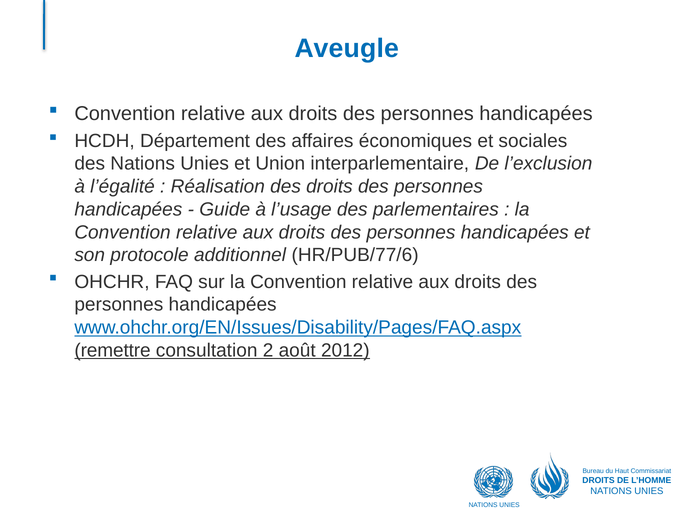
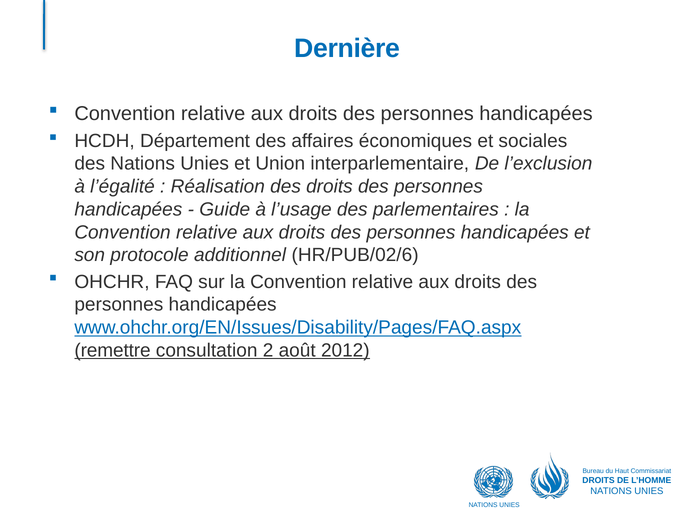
Aveugle: Aveugle -> Dernière
HR/PUB/77/6: HR/PUB/77/6 -> HR/PUB/02/6
